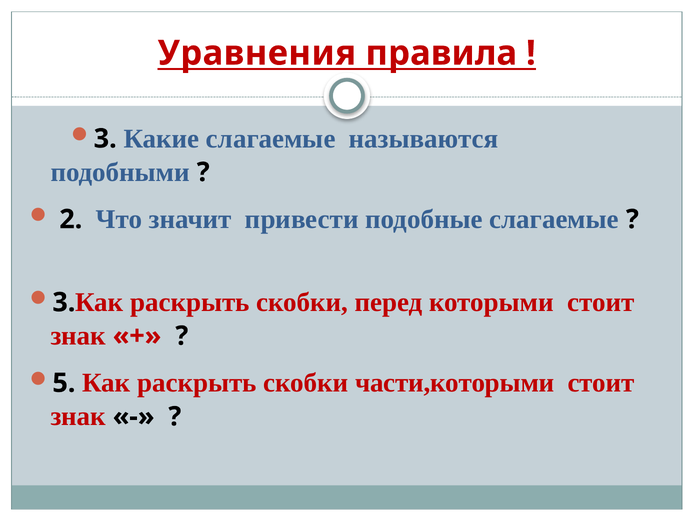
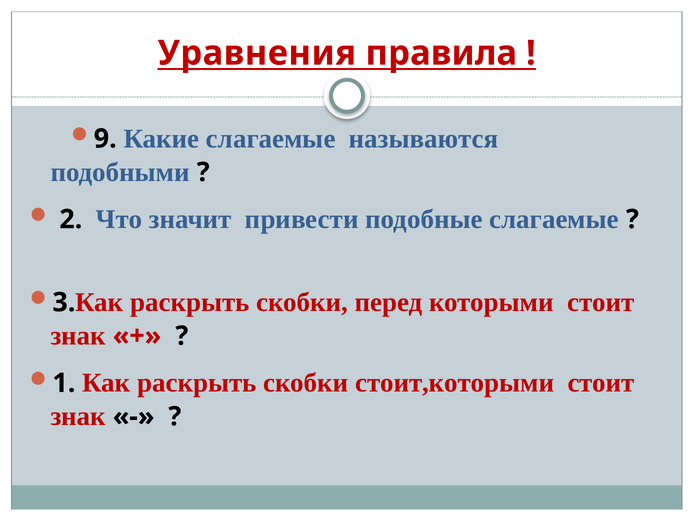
3 at (105, 139): 3 -> 9
5: 5 -> 1
части,которыми: части,которыми -> стоит,которыми
